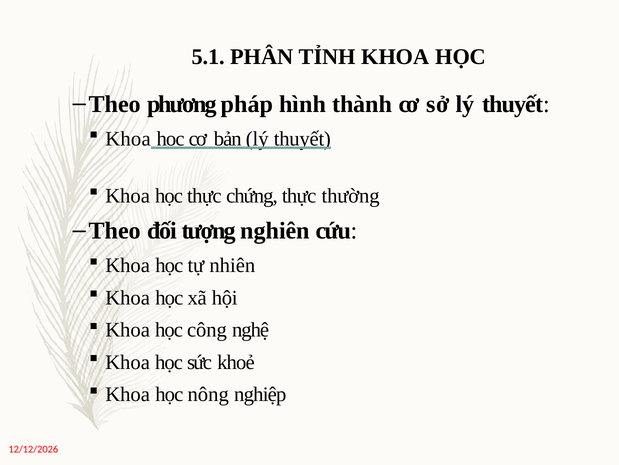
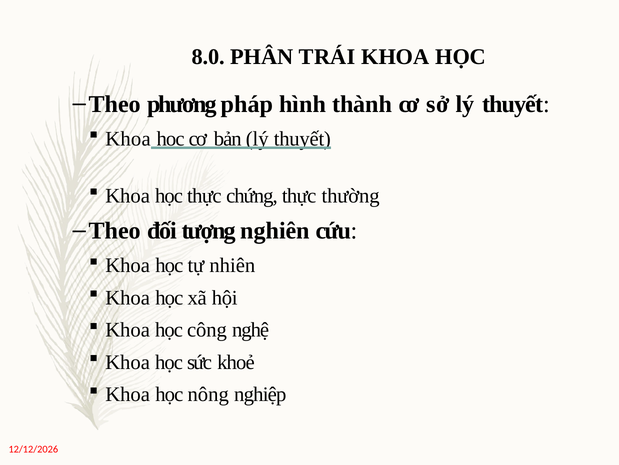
5.1: 5.1 -> 8.0
TỈNH: TỈNH -> TRÁI
